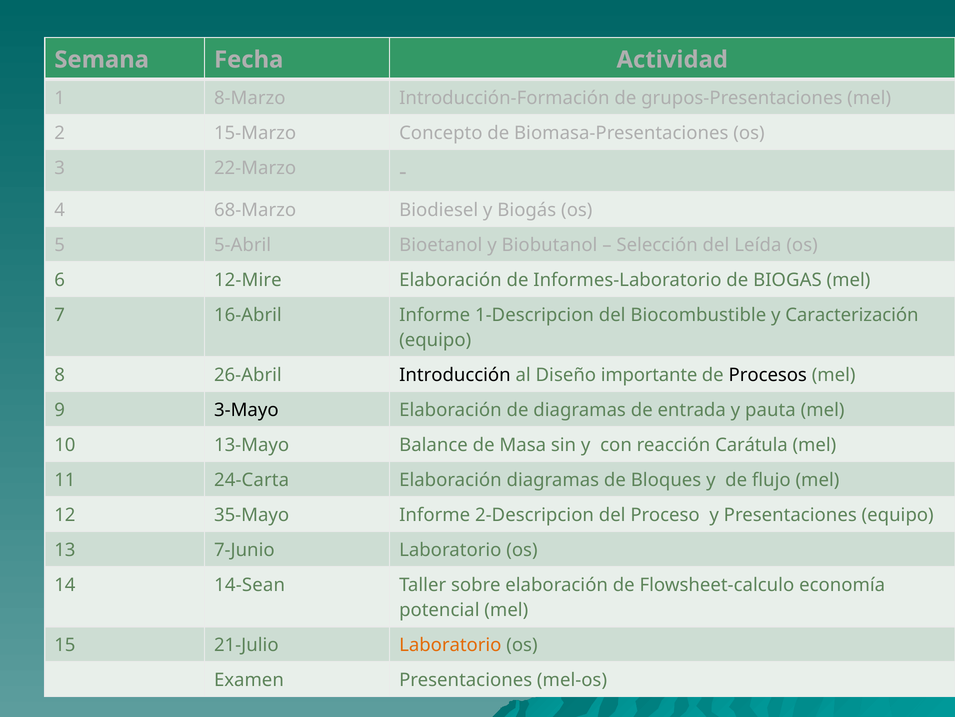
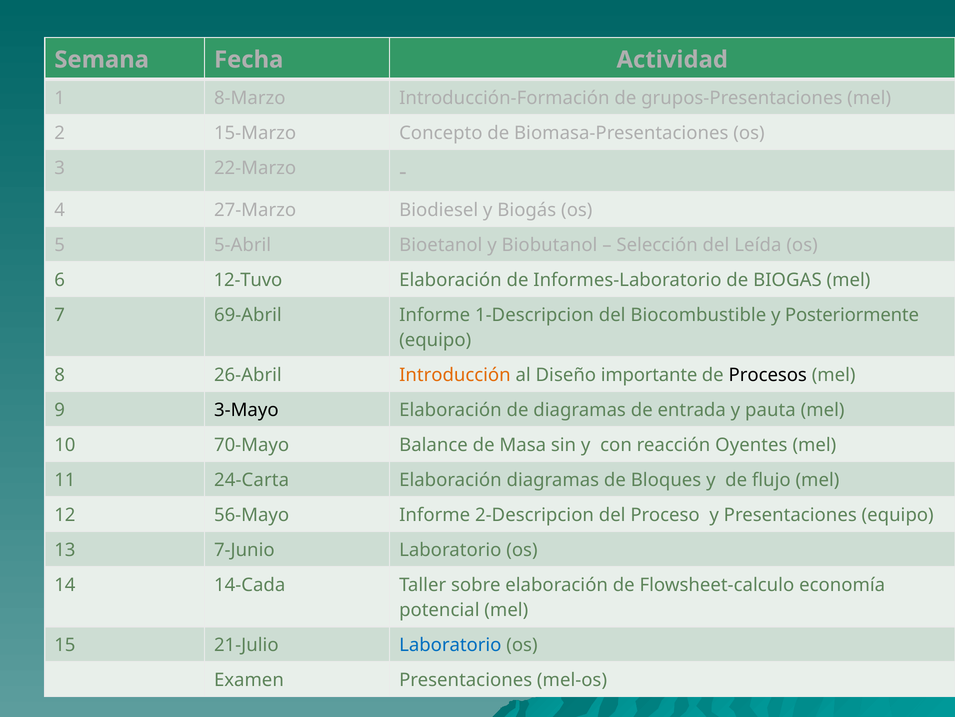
68-Marzo: 68-Marzo -> 27-Marzo
12-Mire: 12-Mire -> 12-Tuvo
16-Abril: 16-Abril -> 69-Abril
Caracterización: Caracterización -> Posteriormente
Introducción colour: black -> orange
13-Mayo: 13-Mayo -> 70-Mayo
Carátula: Carátula -> Oyentes
35-Mayo: 35-Mayo -> 56-Mayo
14-Sean: 14-Sean -> 14-Cada
Laboratorio at (450, 645) colour: orange -> blue
